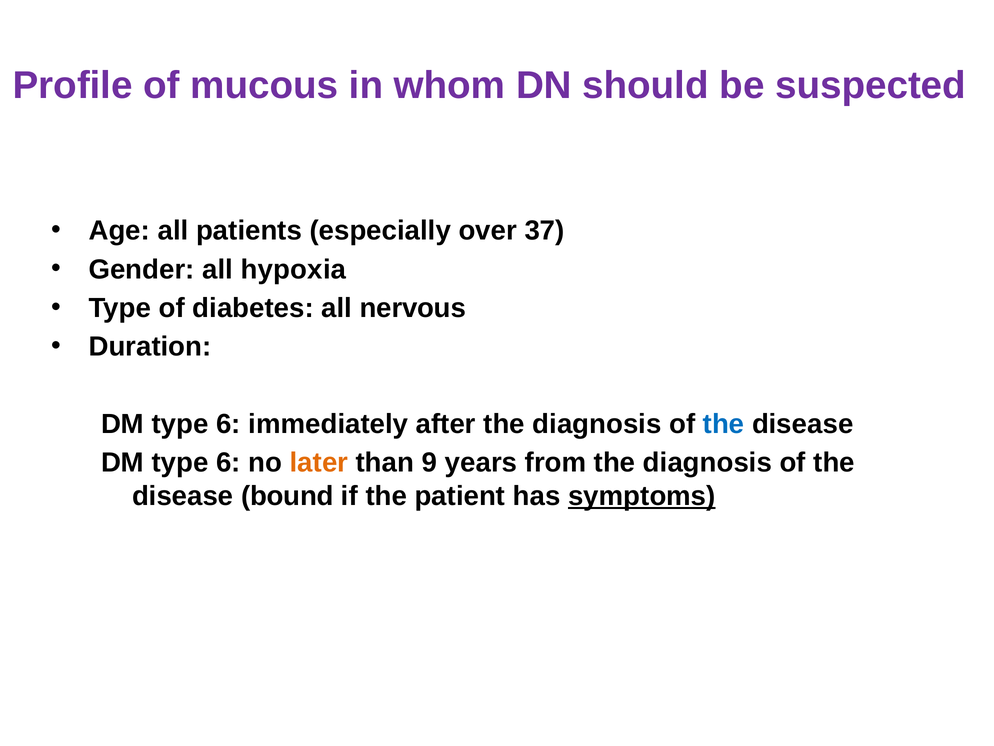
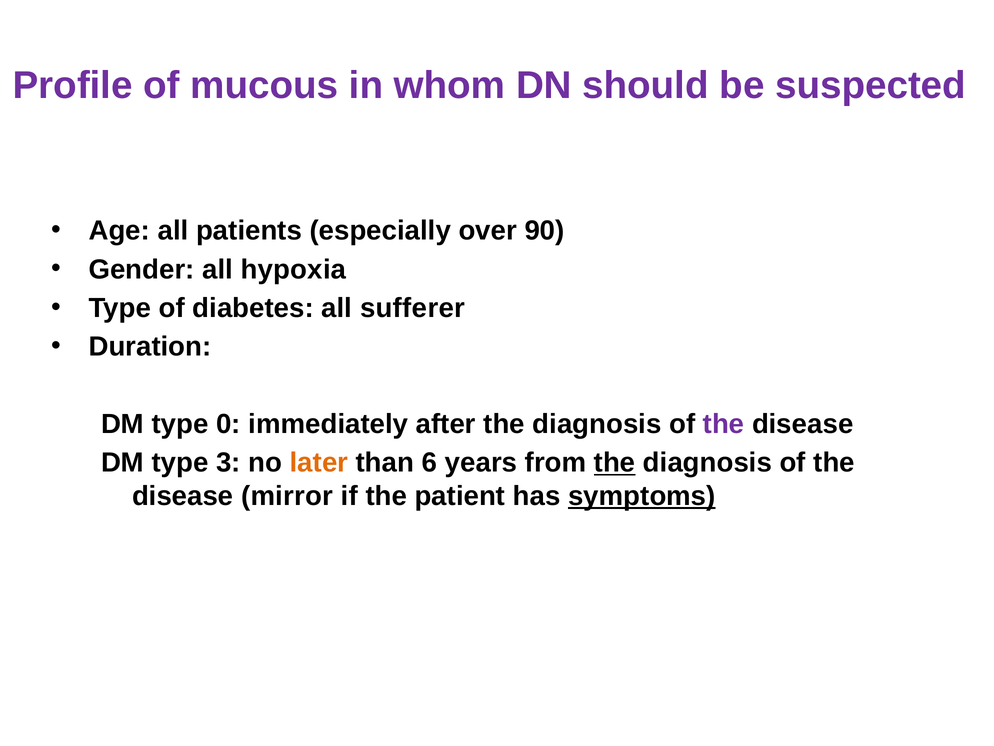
37: 37 -> 90
nervous: nervous -> sufferer
6 at (228, 424): 6 -> 0
the at (724, 424) colour: blue -> purple
6 at (228, 463): 6 -> 3
9: 9 -> 6
the at (615, 463) underline: none -> present
bound: bound -> mirror
